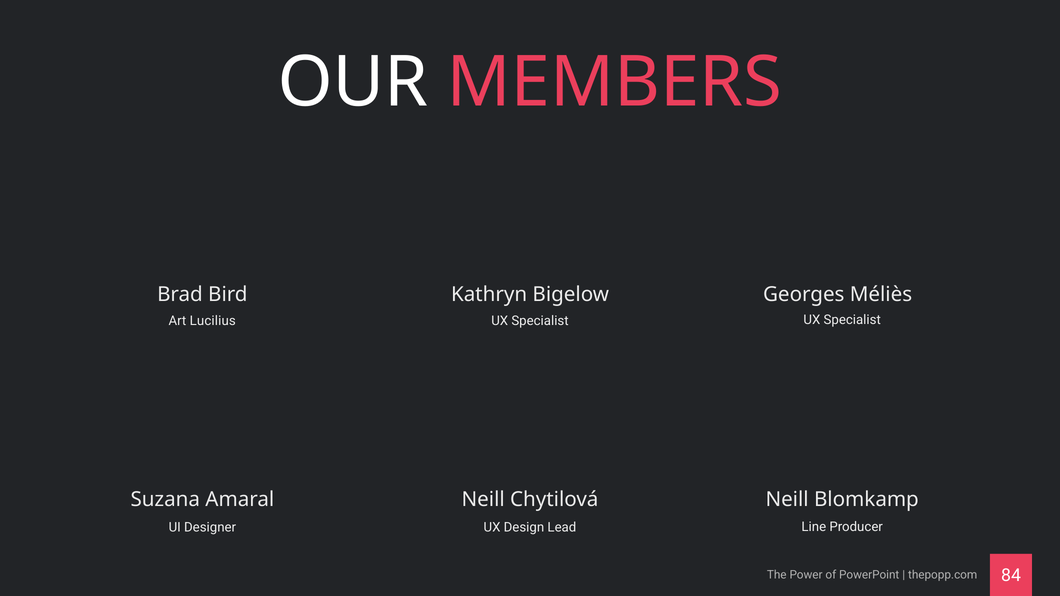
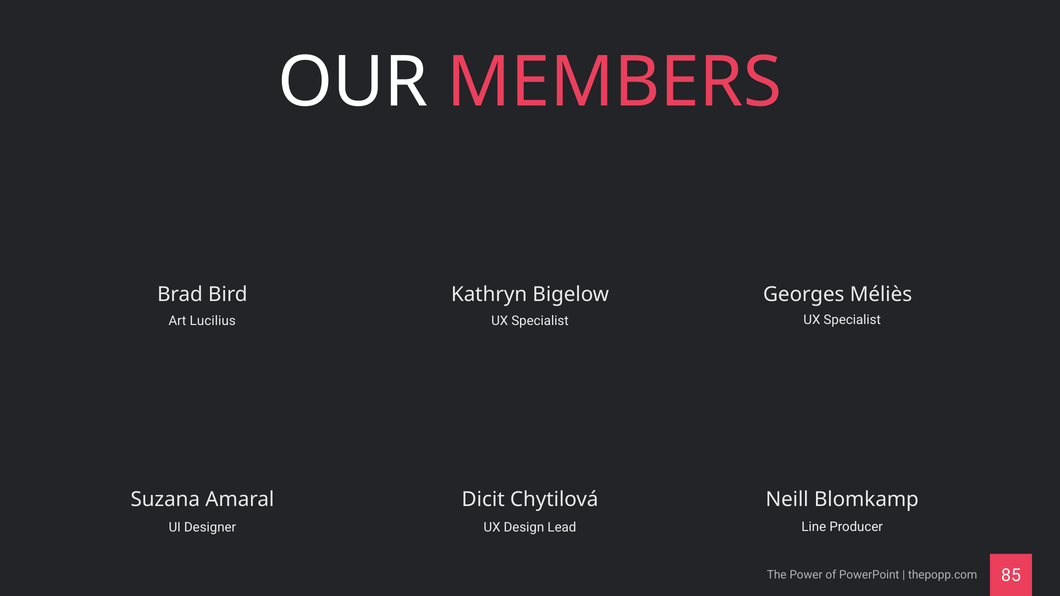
Amaral Neill: Neill -> Dicit
84: 84 -> 85
